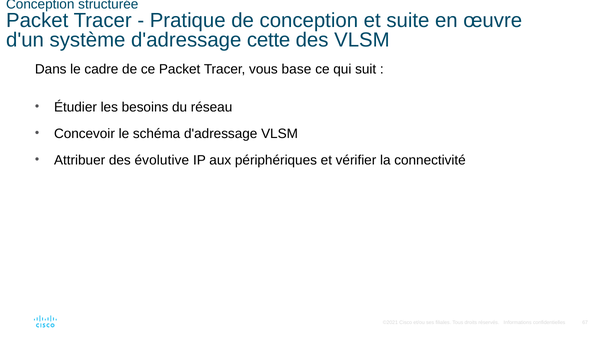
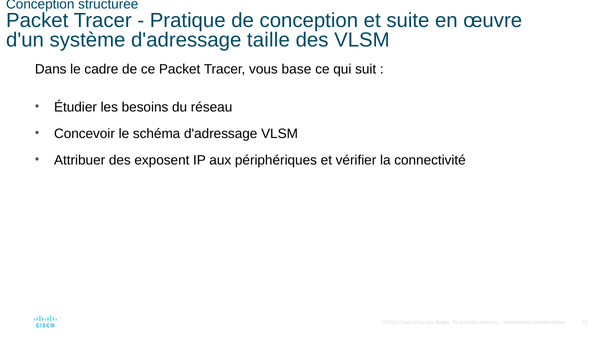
cette: cette -> taille
évolutive: évolutive -> exposent
